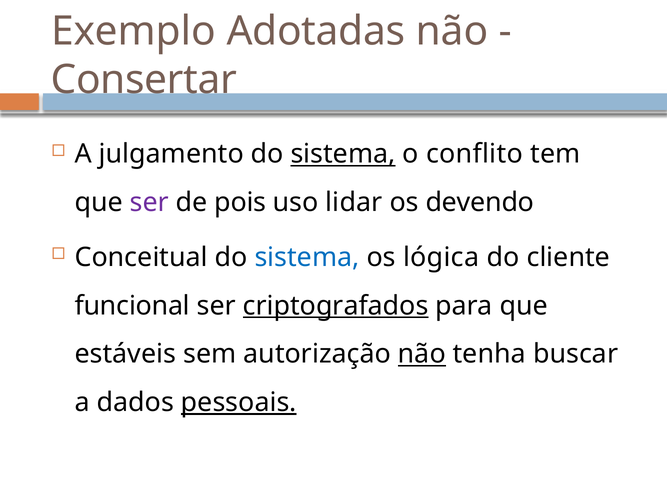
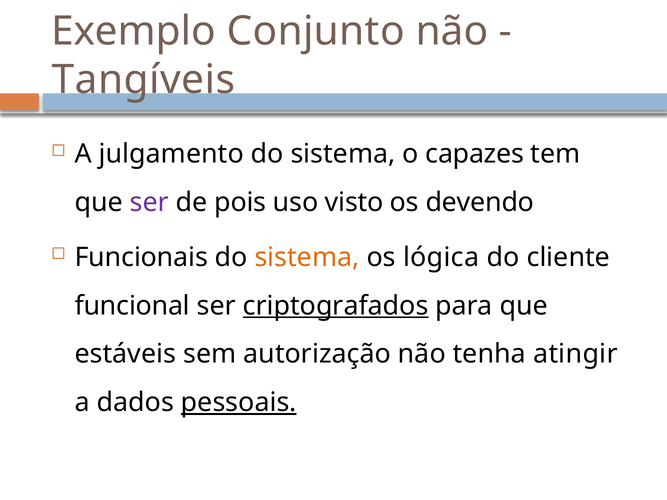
Adotadas: Adotadas -> Conjunto
Consertar: Consertar -> Tangíveis
sistema at (343, 154) underline: present -> none
conflito: conflito -> capazes
lidar: lidar -> visto
Conceitual: Conceitual -> Funcionais
sistema at (307, 257) colour: blue -> orange
não at (422, 354) underline: present -> none
buscar: buscar -> atingir
